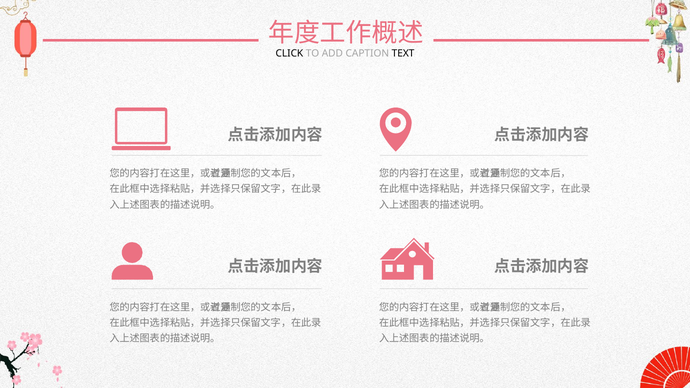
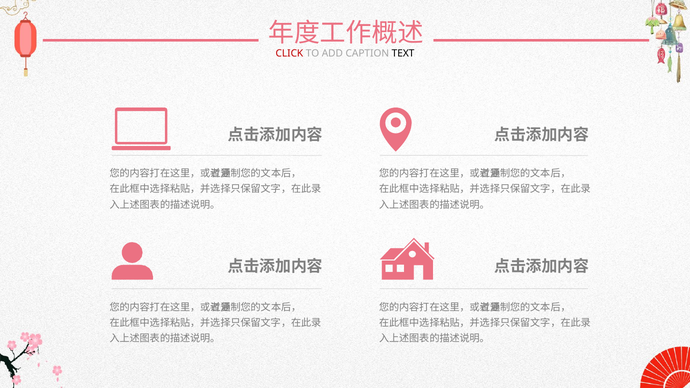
CLICK colour: black -> red
